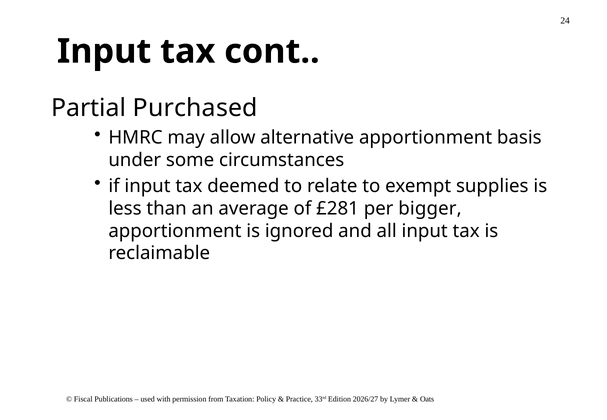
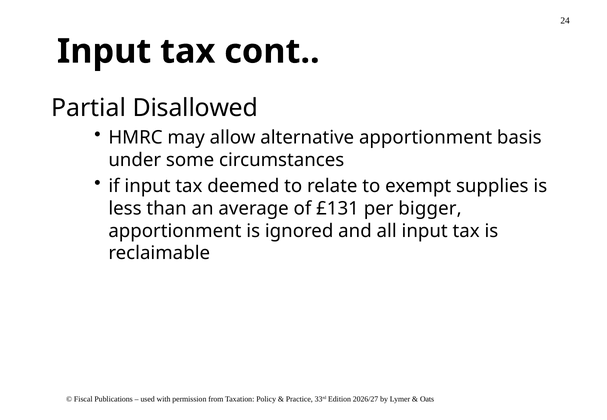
Purchased: Purchased -> Disallowed
£281: £281 -> £131
